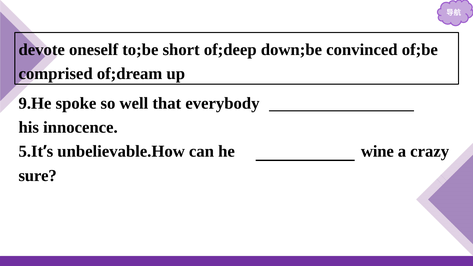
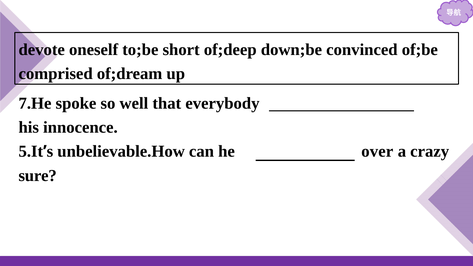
9.He: 9.He -> 7.He
wine: wine -> over
